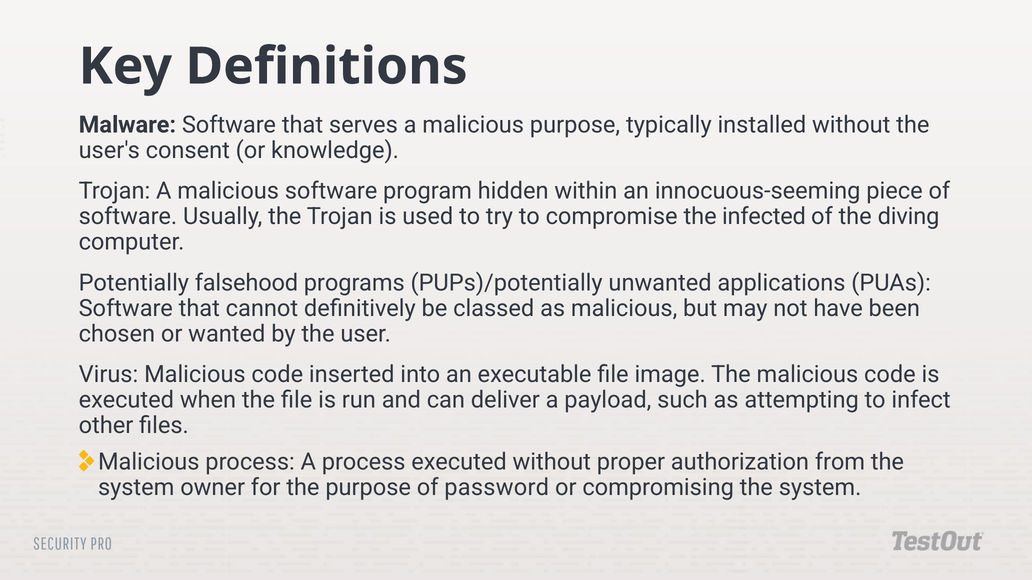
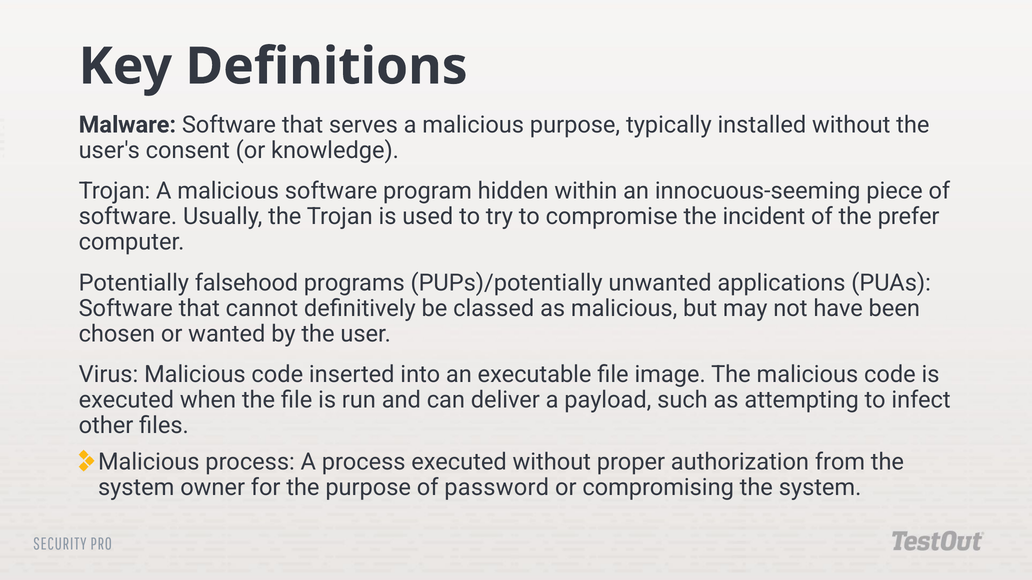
infected: infected -> incident
diving: diving -> prefer
